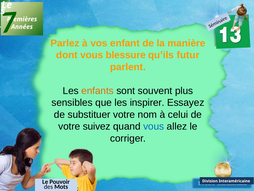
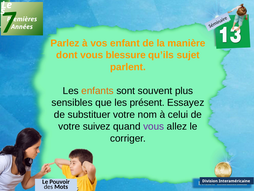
futur: futur -> sujet
inspirer: inspirer -> présent
vous at (154, 126) colour: blue -> purple
